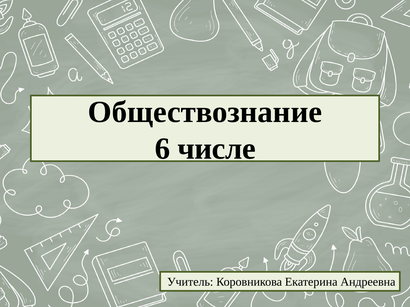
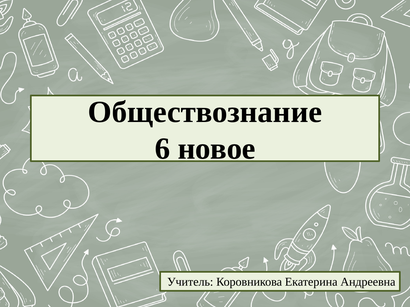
числе: числе -> новое
